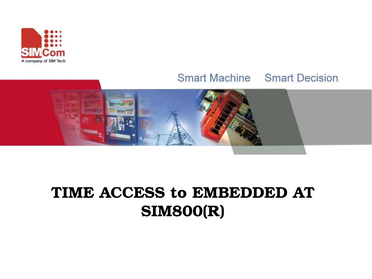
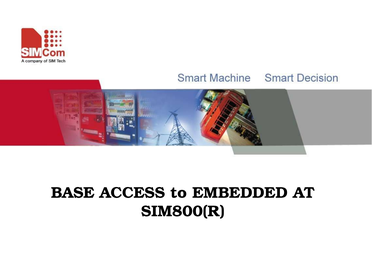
TIME: TIME -> BASE
